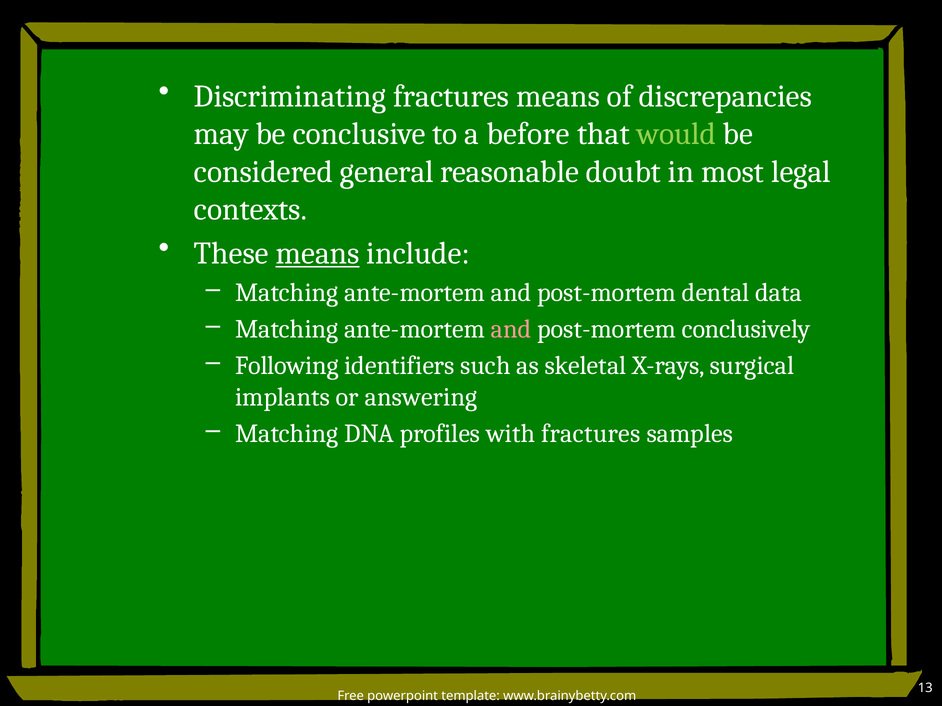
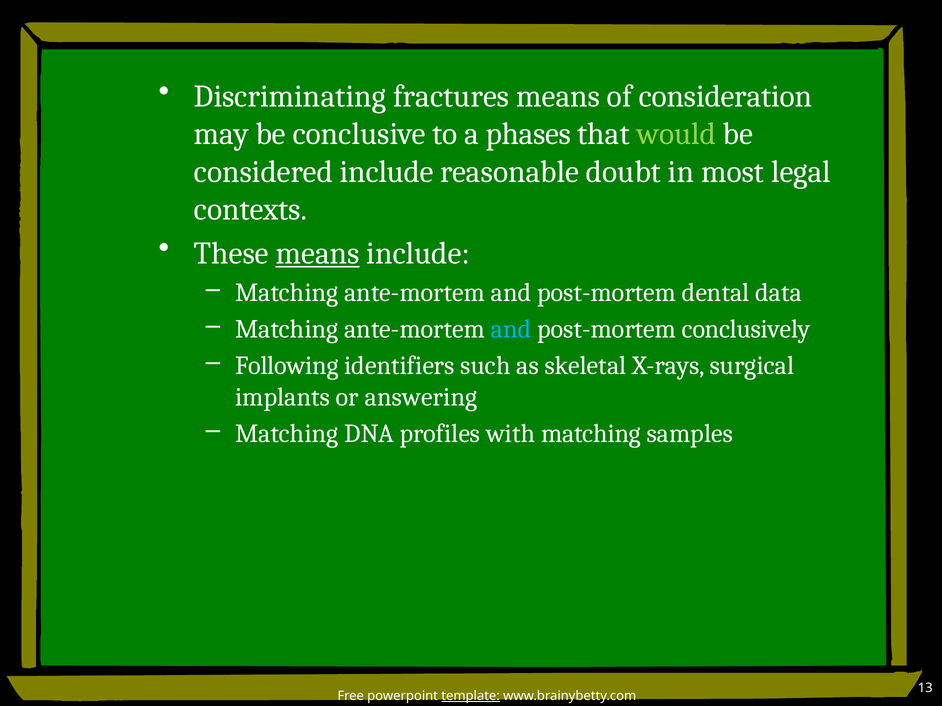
discrepancies: discrepancies -> consideration
before: before -> phases
considered general: general -> include
and at (511, 329) colour: pink -> light blue
with fractures: fractures -> matching
template underline: none -> present
